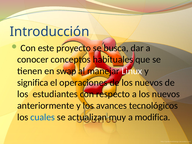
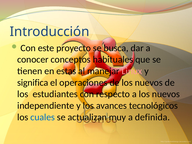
swap: swap -> estas
Linux colour: white -> pink
anteriormente: anteriormente -> independiente
modifica: modifica -> definida
